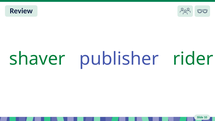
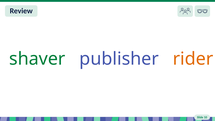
rider colour: green -> orange
